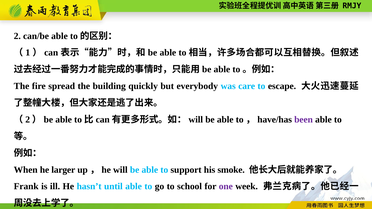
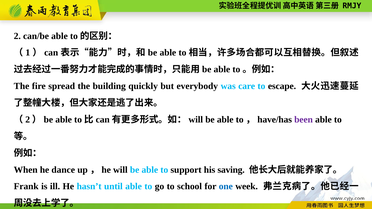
larger: larger -> dance
smoke: smoke -> saving
one colour: purple -> blue
